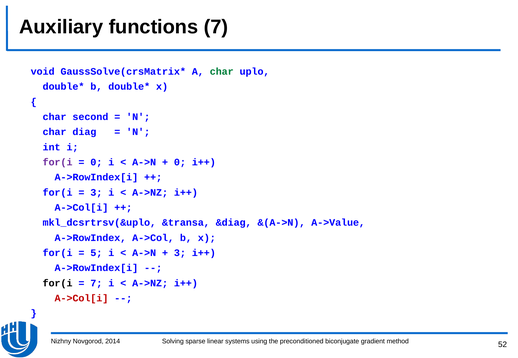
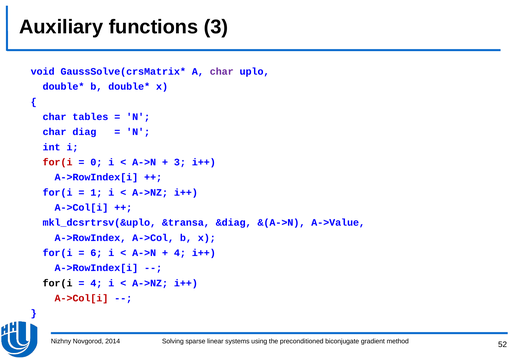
functions 7: 7 -> 3
char at (222, 72) colour: green -> purple
second: second -> tables
for(i at (58, 162) colour: purple -> red
0 at (180, 162): 0 -> 3
3 at (96, 193): 3 -> 1
5: 5 -> 6
3 at (180, 253): 3 -> 4
7 at (96, 284): 7 -> 4
